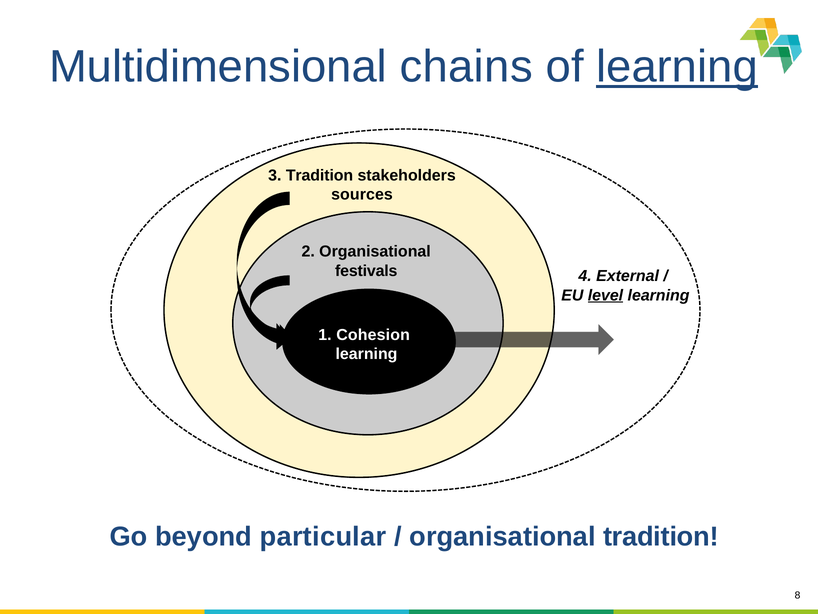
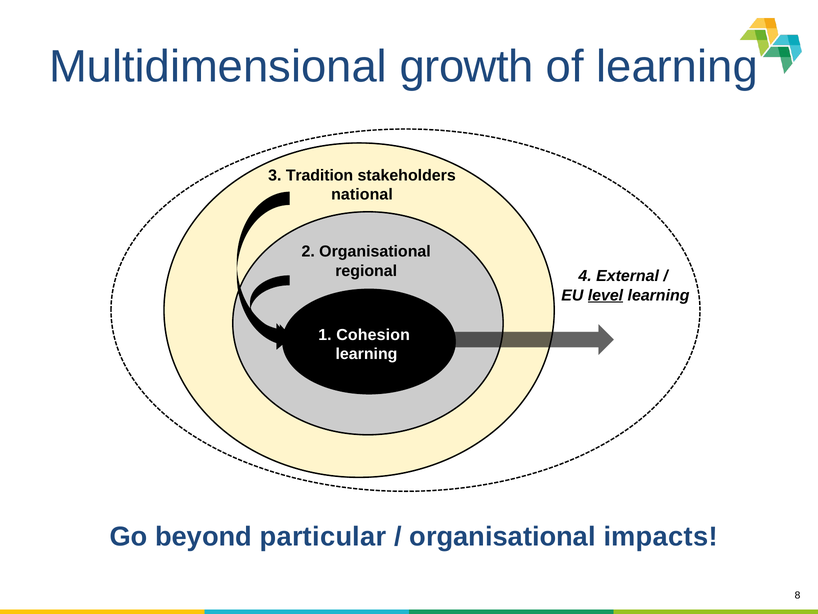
chains: chains -> growth
learning at (677, 67) underline: present -> none
sources: sources -> national
festivals: festivals -> regional
organisational tradition: tradition -> impacts
